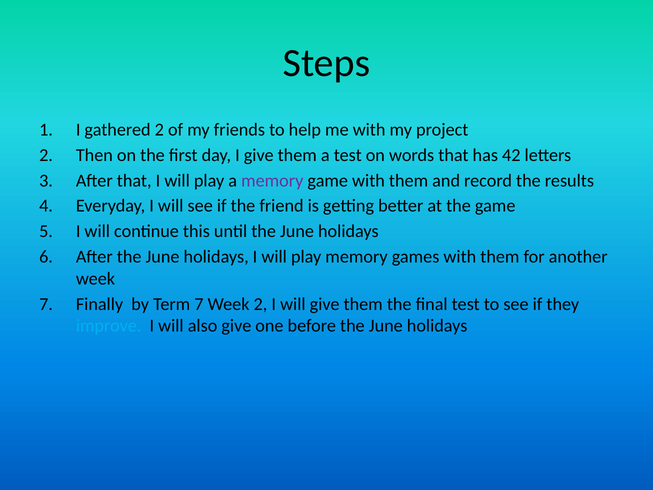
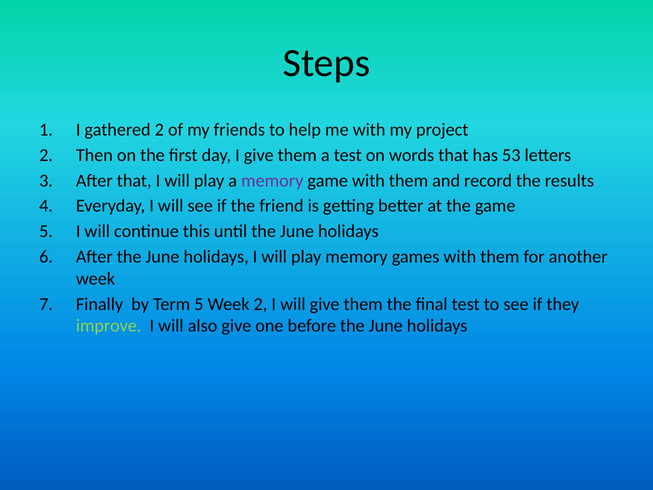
42: 42 -> 53
Term 7: 7 -> 5
improve colour: light blue -> light green
